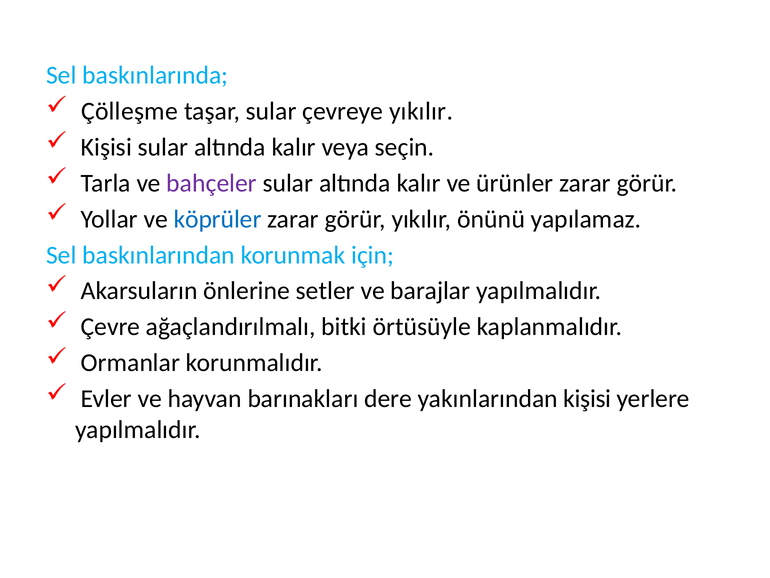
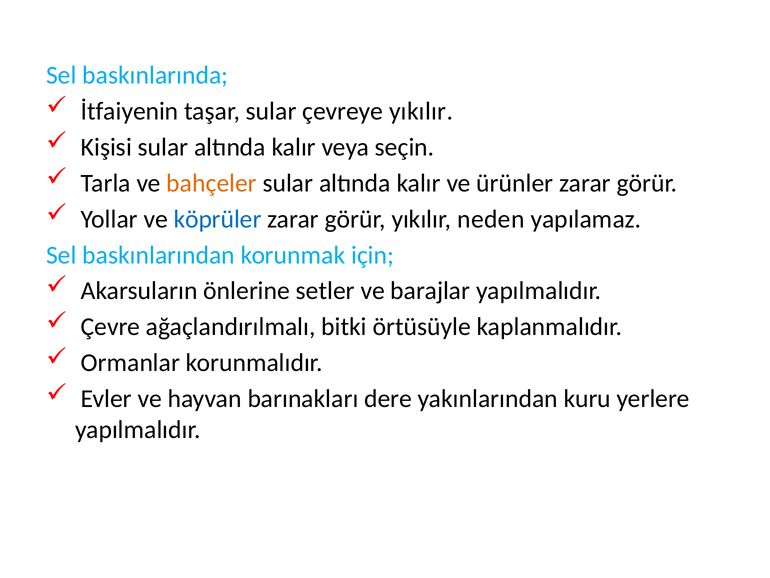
Çölleşme: Çölleşme -> İtfaiyenin
bahçeler colour: purple -> orange
önünü: önünü -> neden
yakınlarından kişisi: kişisi -> kuru
